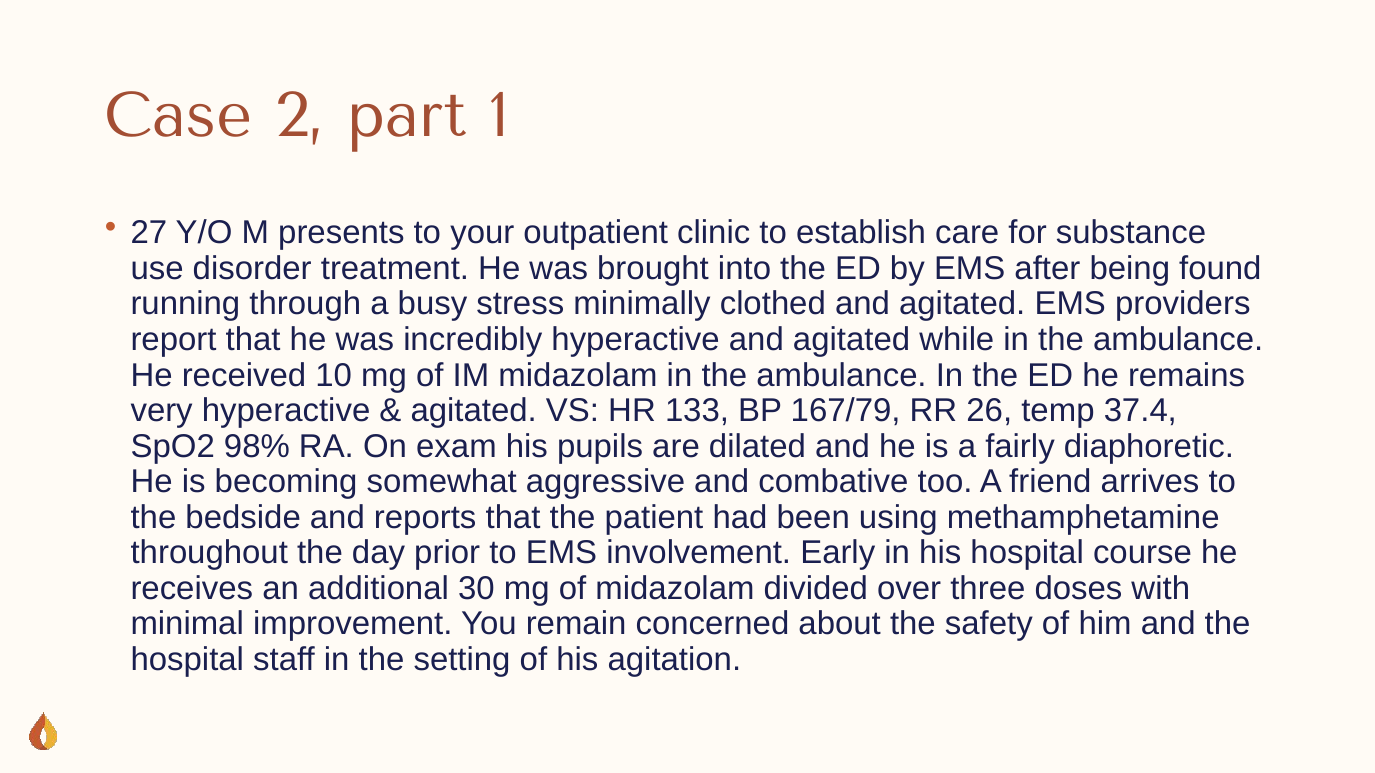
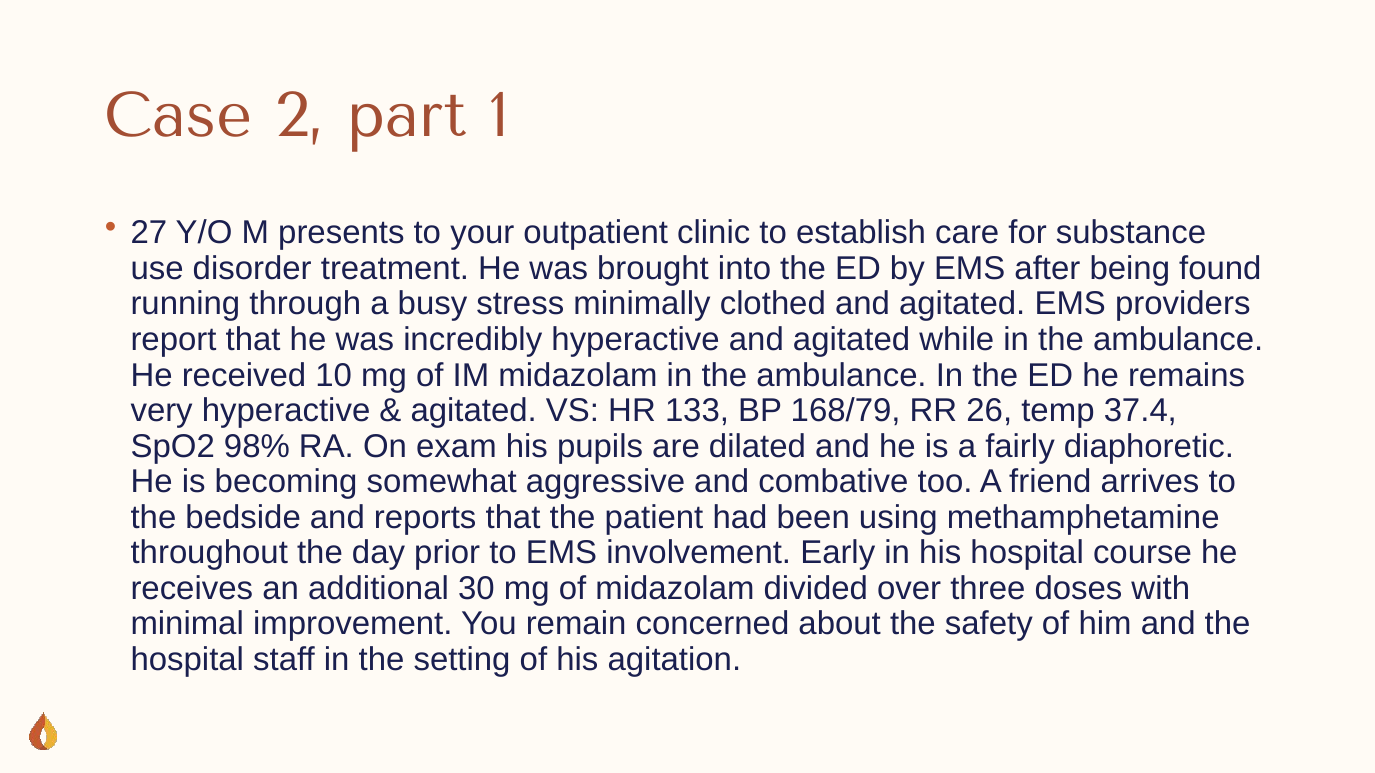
167/79: 167/79 -> 168/79
